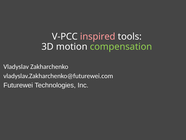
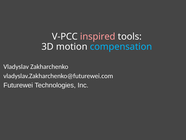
compensation colour: light green -> light blue
